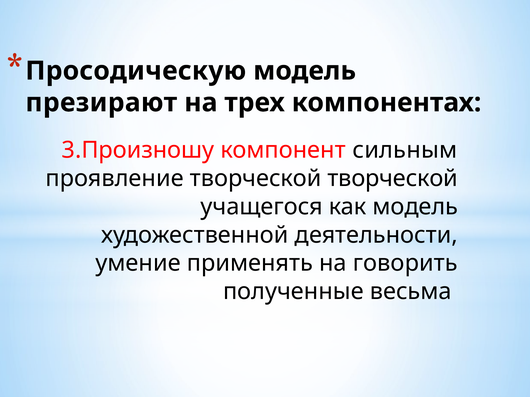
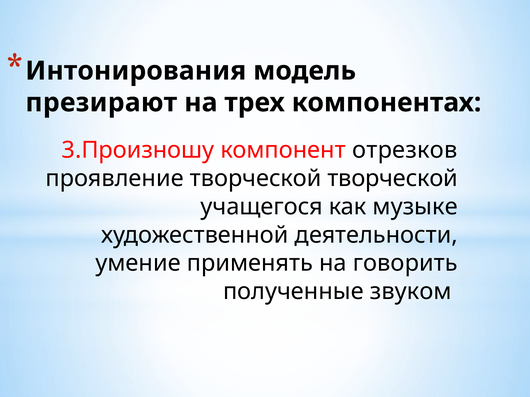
Просодическую: Просодическую -> Интонирования
сильным: сильным -> отрезков
как модель: модель -> музыке
весьма: весьма -> звуком
